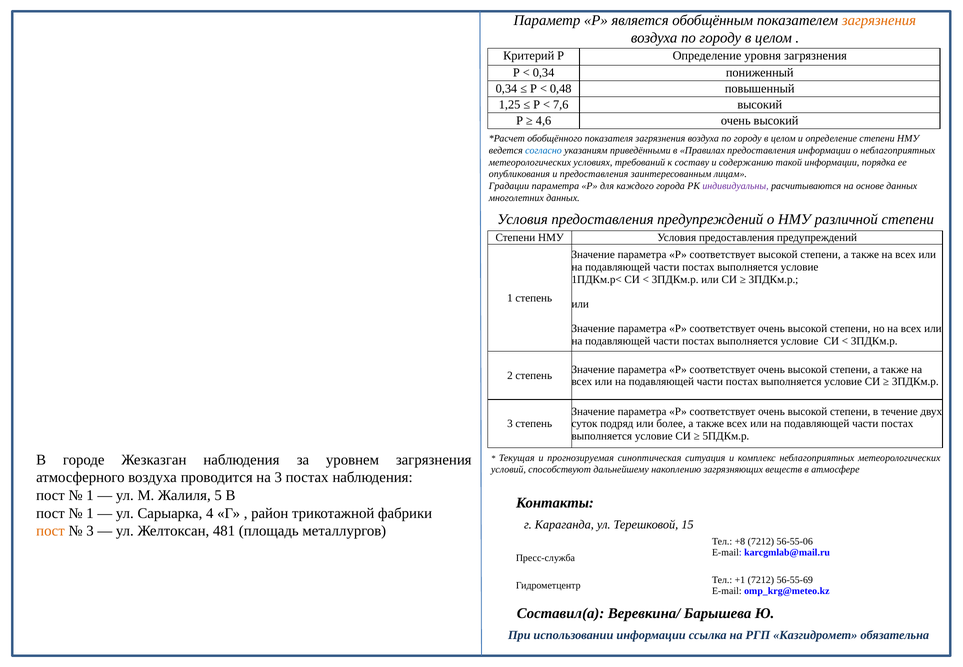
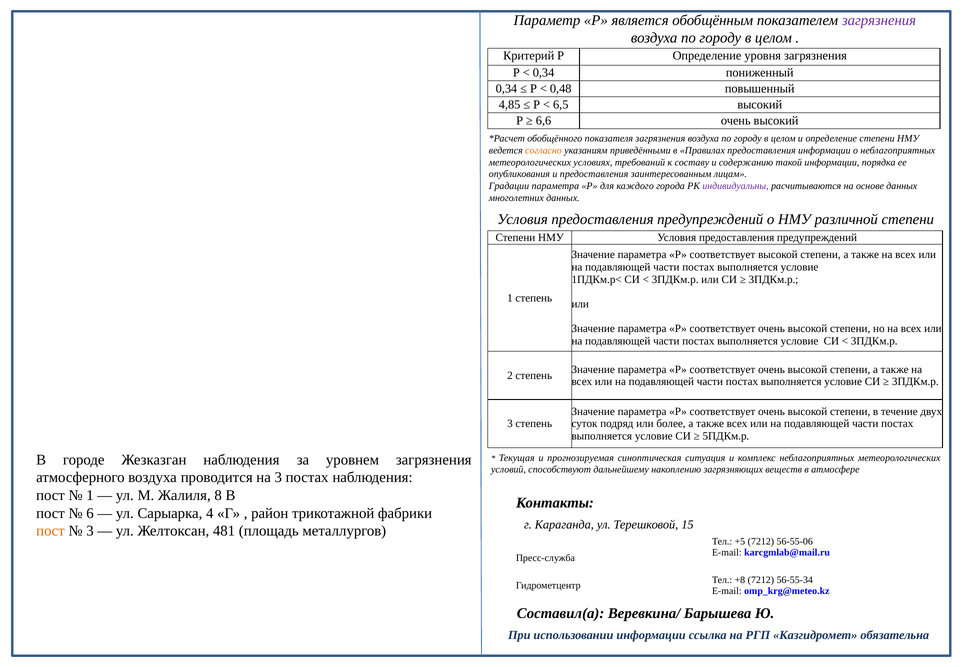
загрязнения at (879, 20) colour: orange -> purple
1,25: 1,25 -> 4,85
7,6: 7,6 -> 6,5
4,6: 4,6 -> 6,6
согласно colour: blue -> orange
5: 5 -> 8
1 at (90, 513): 1 -> 6
+8: +8 -> +5
+1: +1 -> +8
56-55-69: 56-55-69 -> 56-55-34
